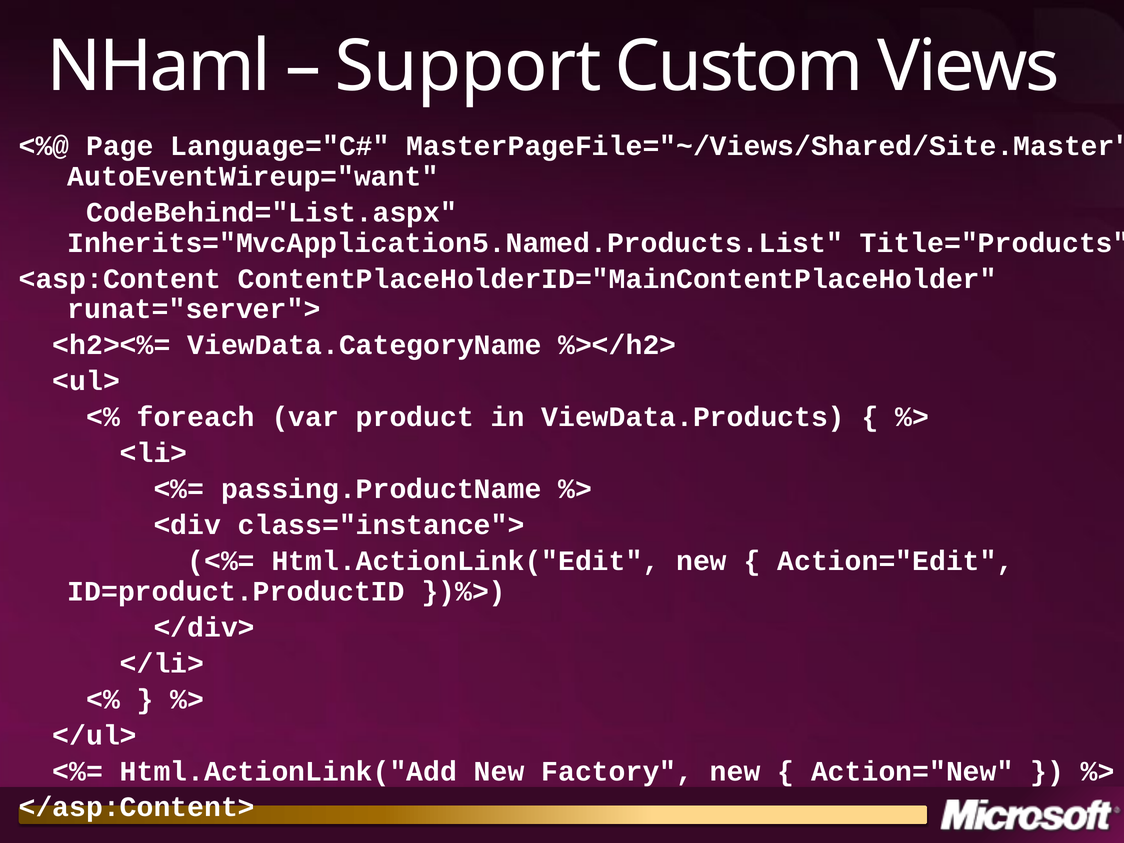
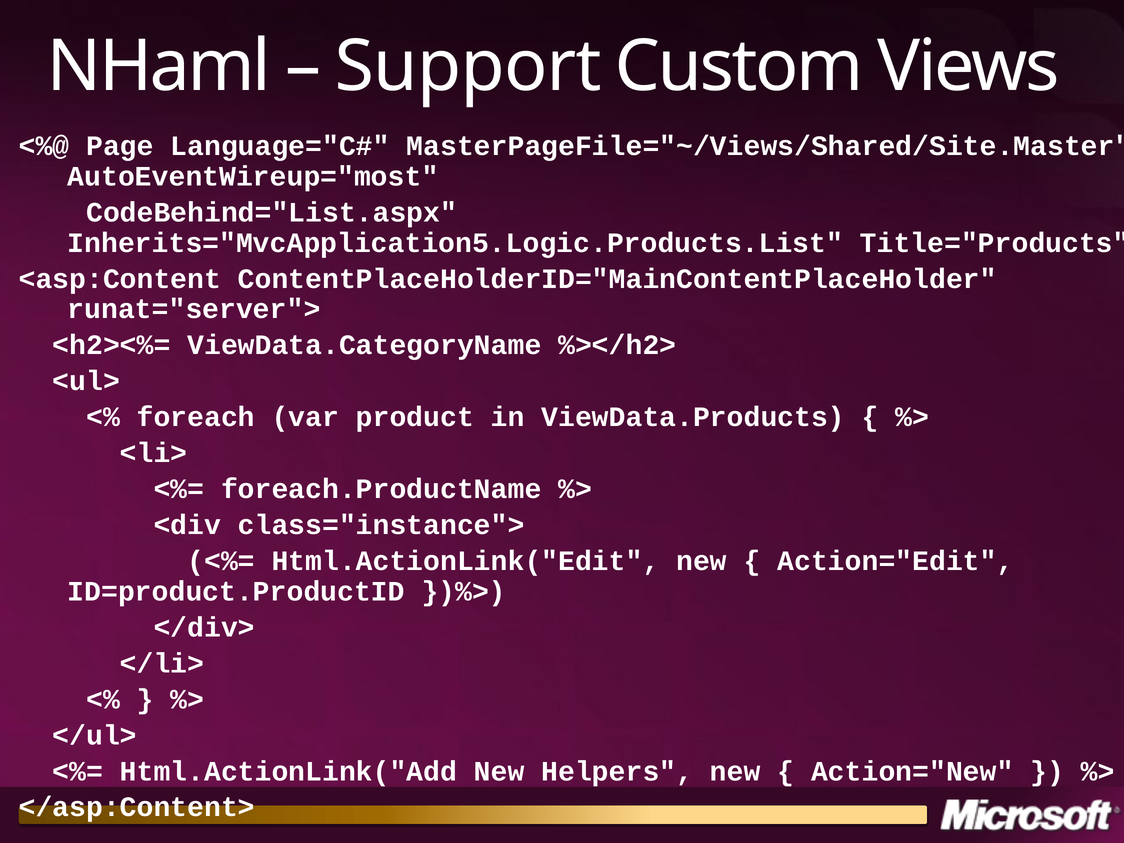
AutoEventWireup="want: AutoEventWireup="want -> AutoEventWireup="most
Inherits="MvcApplication5.Named.Products.List: Inherits="MvcApplication5.Named.Products.List -> Inherits="MvcApplication5.Logic.Products.List
passing.ProductName: passing.ProductName -> foreach.ProductName
Factory: Factory -> Helpers
